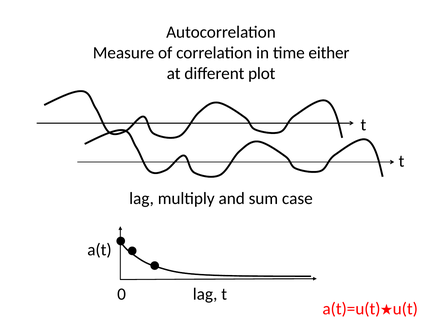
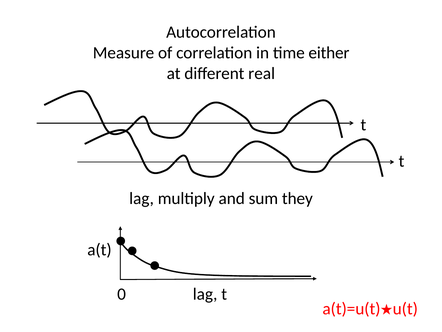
plot: plot -> real
case: case -> they
